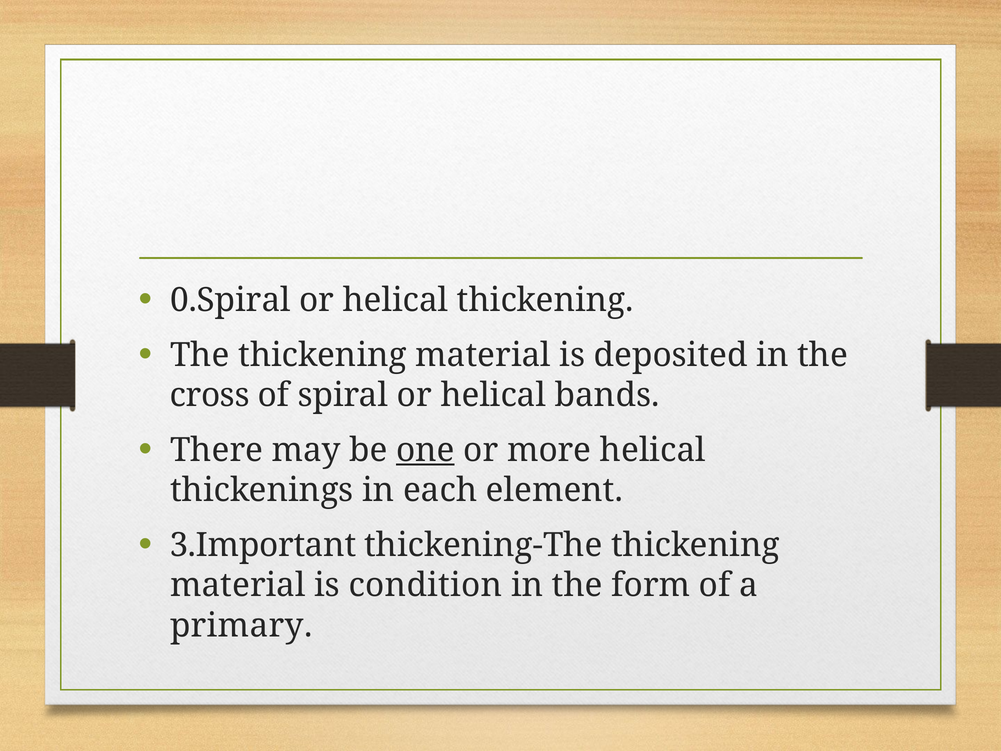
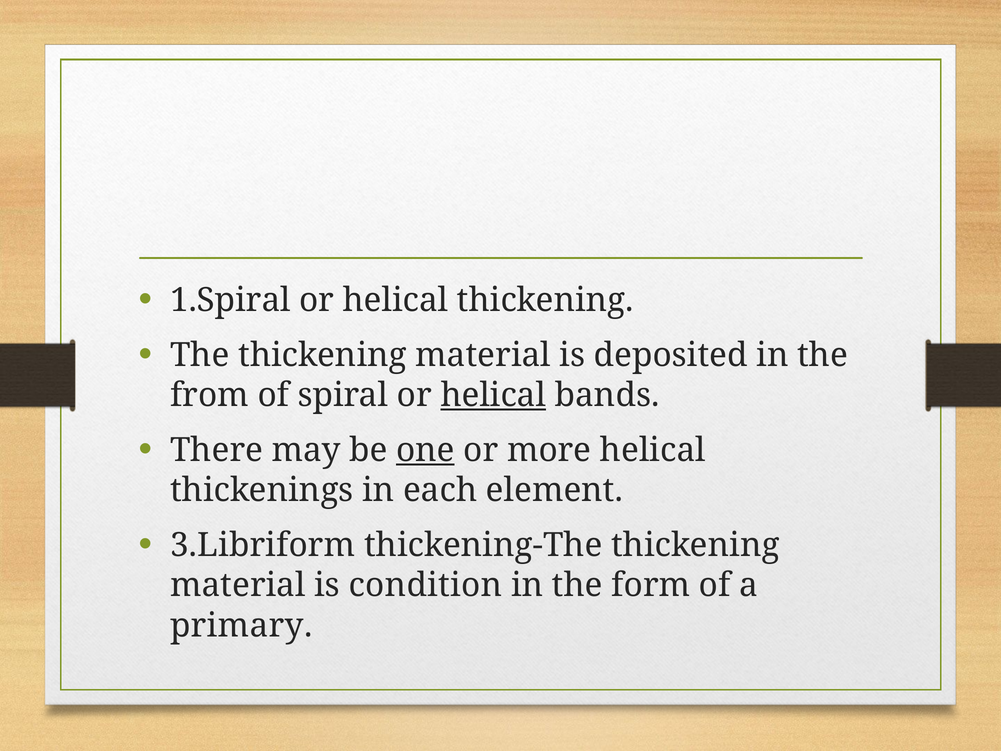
0.Spiral: 0.Spiral -> 1.Spiral
cross: cross -> from
helical at (493, 395) underline: none -> present
3.Important: 3.Important -> 3.Libriform
